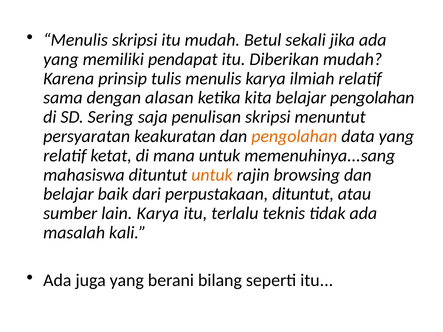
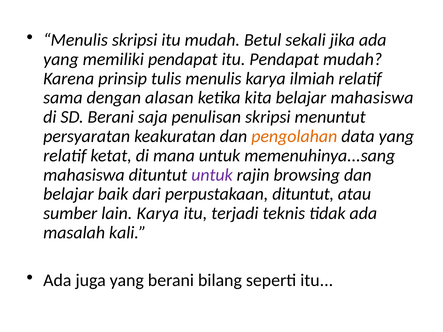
itu Diberikan: Diberikan -> Pendapat
belajar pengolahan: pengolahan -> mahasiswa
SD Sering: Sering -> Berani
untuk at (212, 175) colour: orange -> purple
terlalu: terlalu -> terjadi
